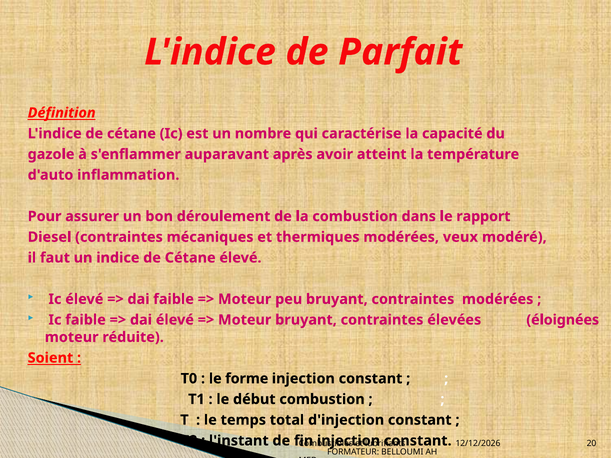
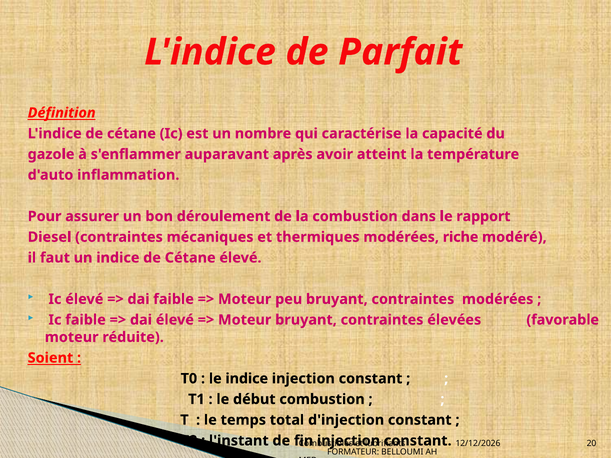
veux: veux -> riche
éloignées: éloignées -> favorable
le forme: forme -> indice
